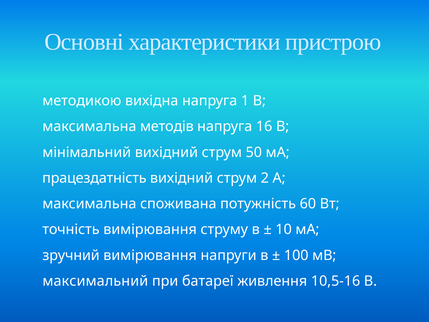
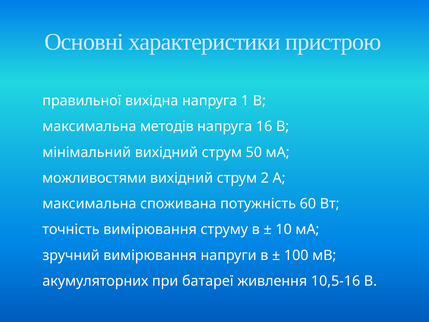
методикою: методикою -> правильної
працездатність: працездатність -> можливостями
максимальний: максимальний -> акумуляторних
